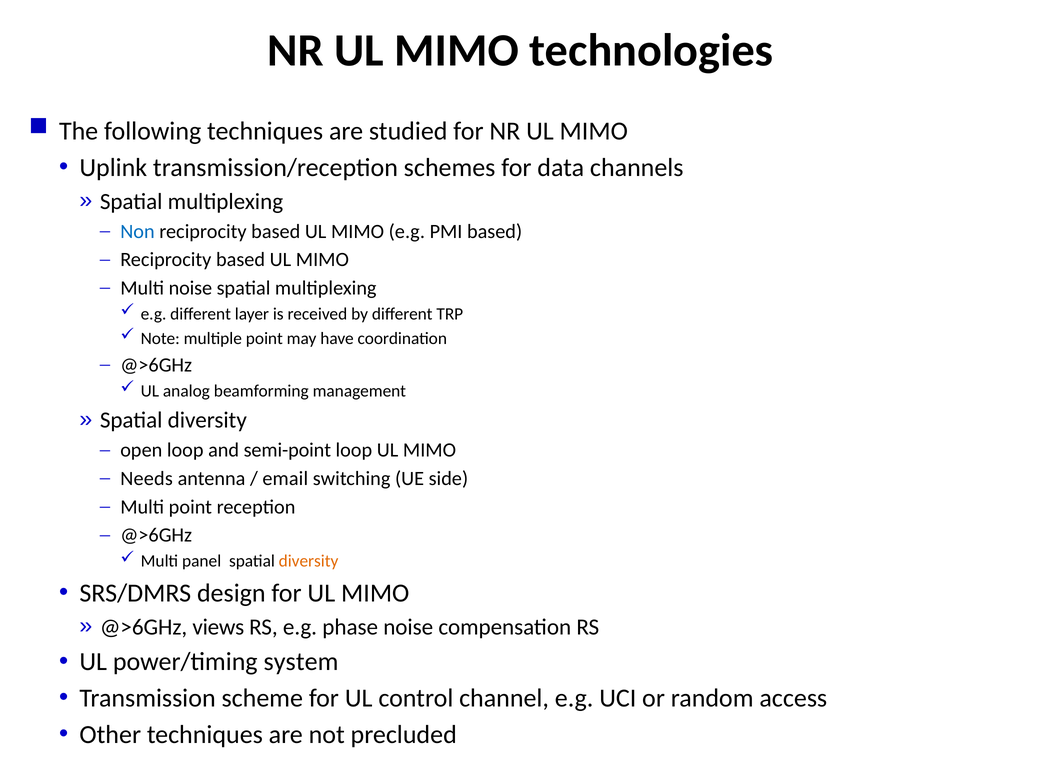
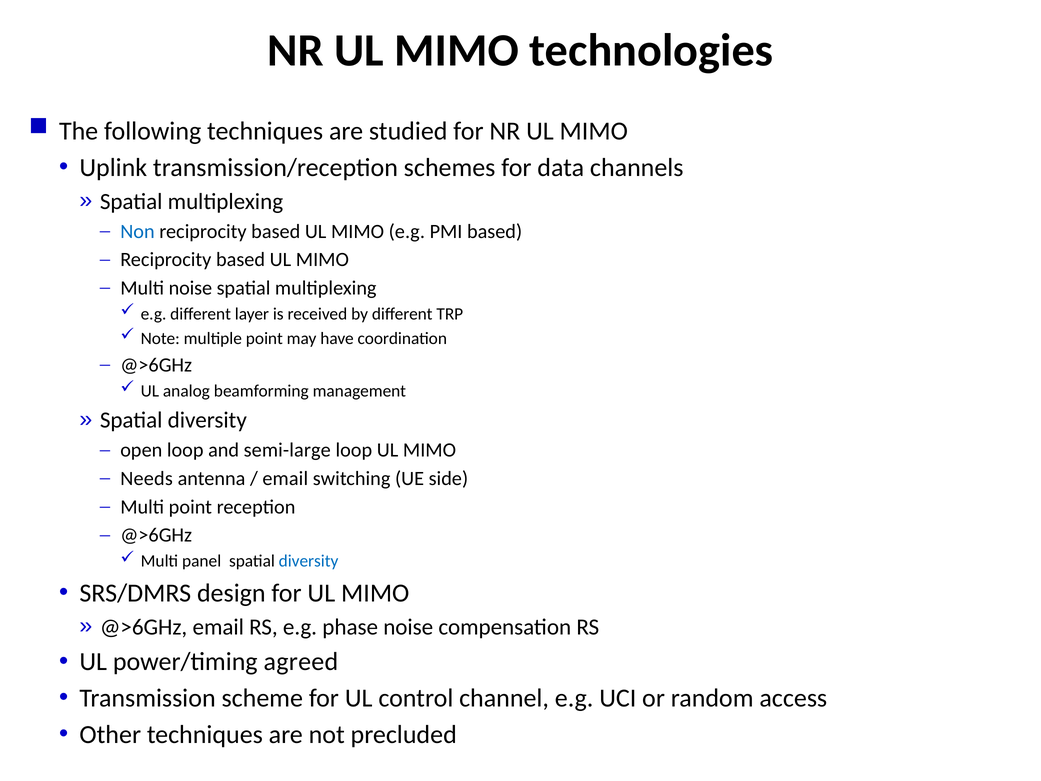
semi-point: semi-point -> semi-large
diversity at (309, 561) colour: orange -> blue
@>6GHz views: views -> email
system: system -> agreed
